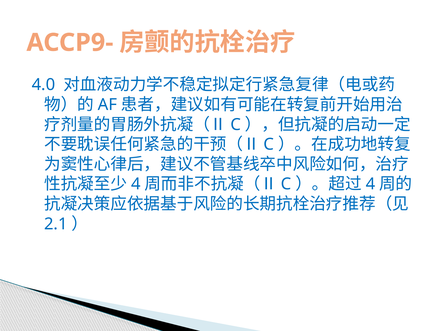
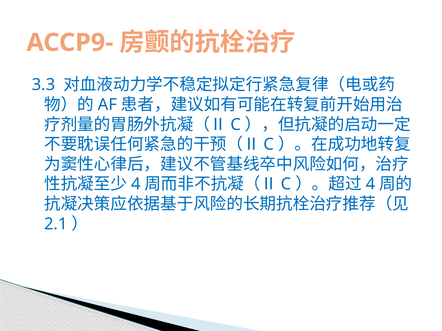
4.0: 4.0 -> 3.3
